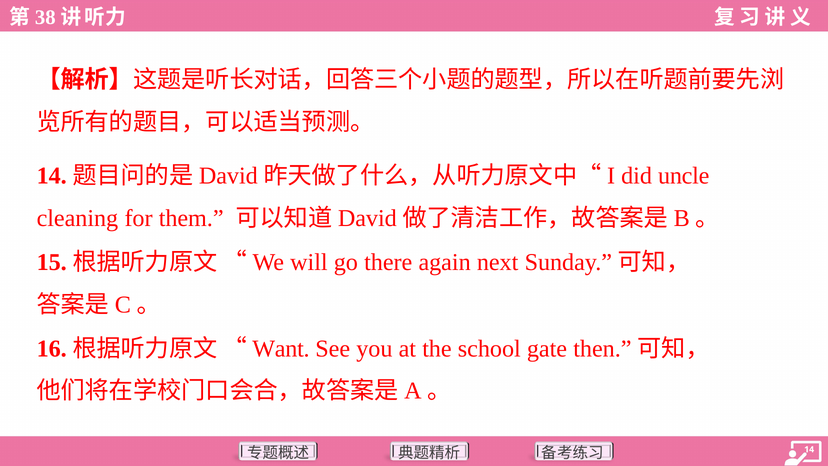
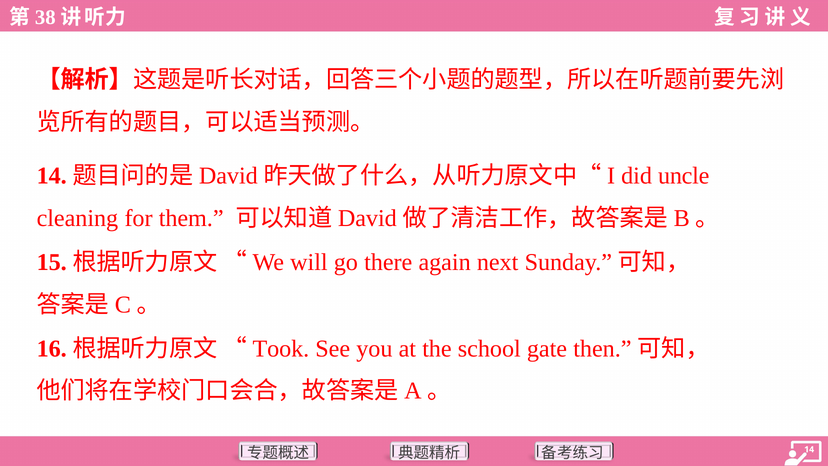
Want: Want -> Took
